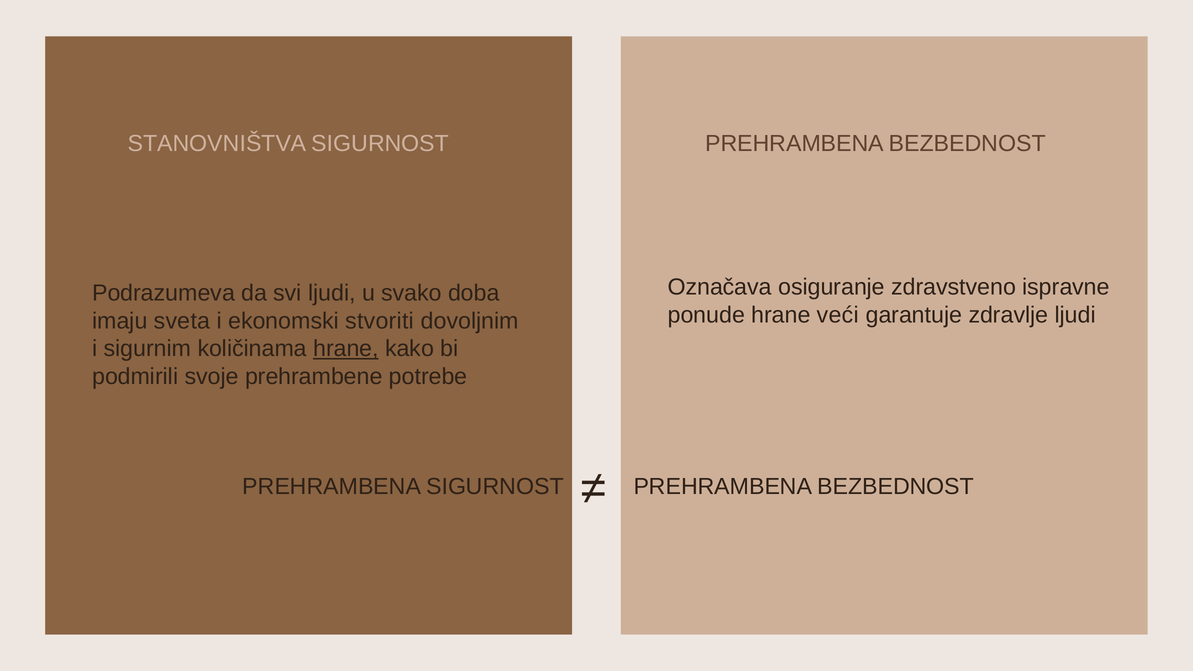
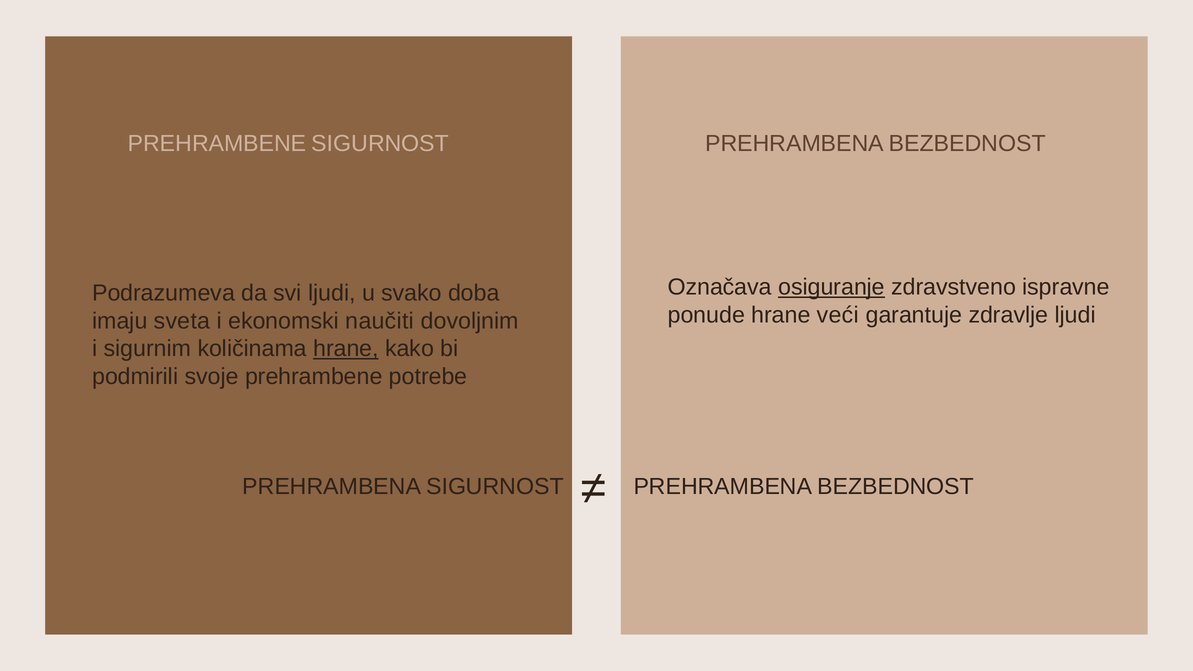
STANOVNIŠTVA at (217, 144): STANOVNIŠTVA -> PREHRAMBENE
osiguranje underline: none -> present
stvoriti: stvoriti -> naučiti
